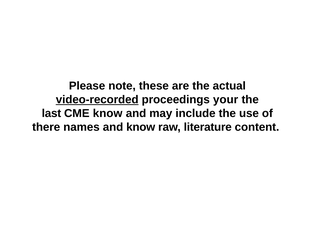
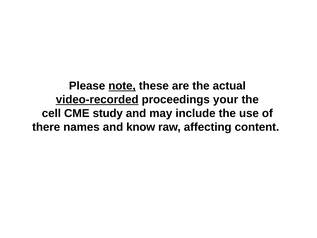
note underline: none -> present
last: last -> cell
CME know: know -> study
literature: literature -> affecting
